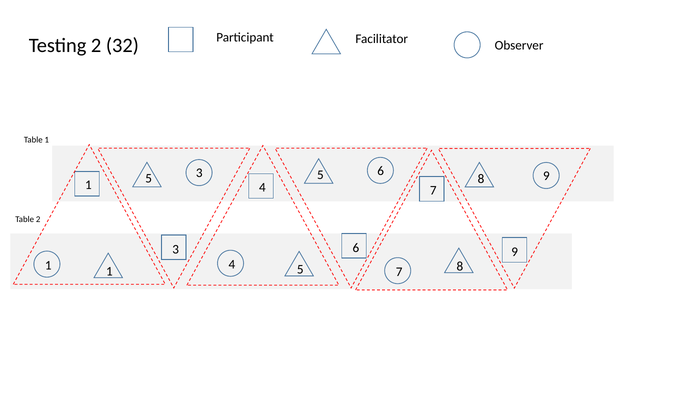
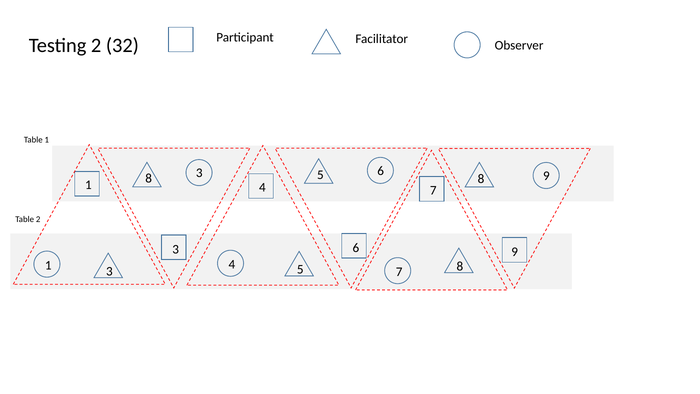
1 5: 5 -> 8
1 1: 1 -> 3
